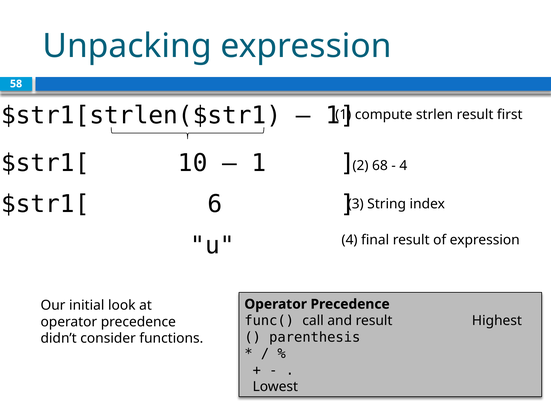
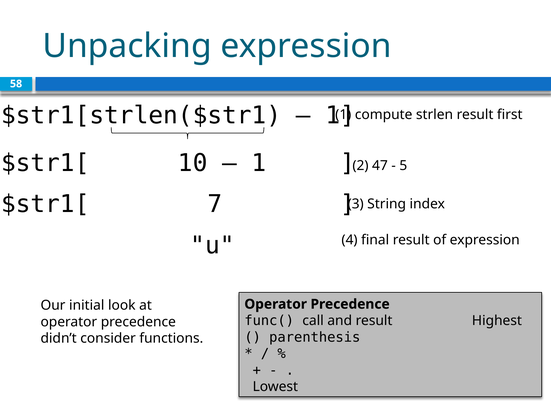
68: 68 -> 47
4 at (403, 166): 4 -> 5
6: 6 -> 7
